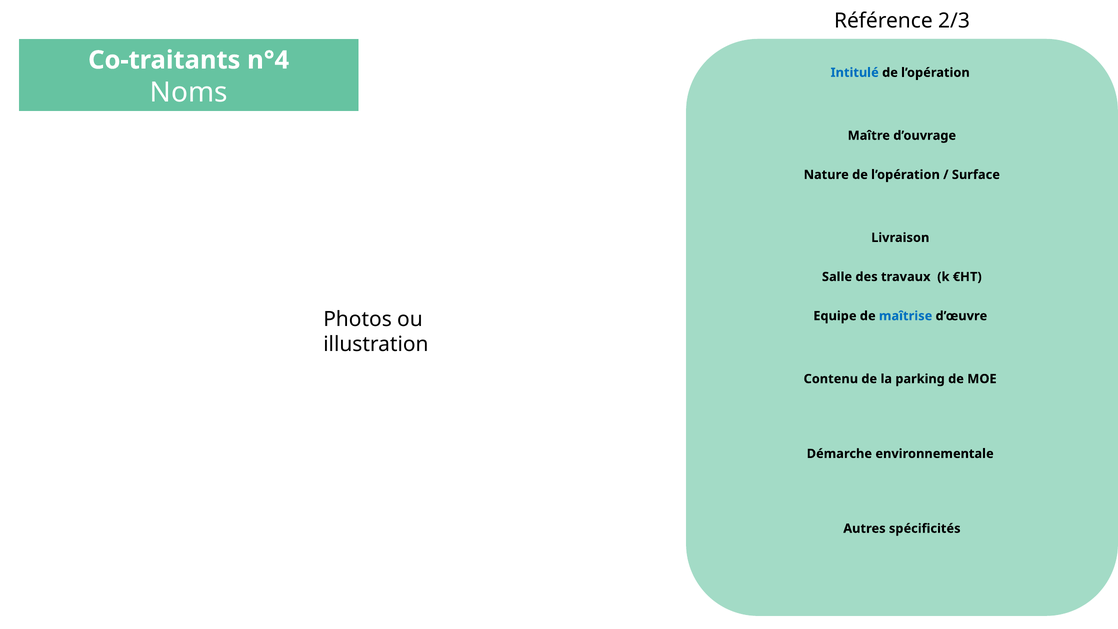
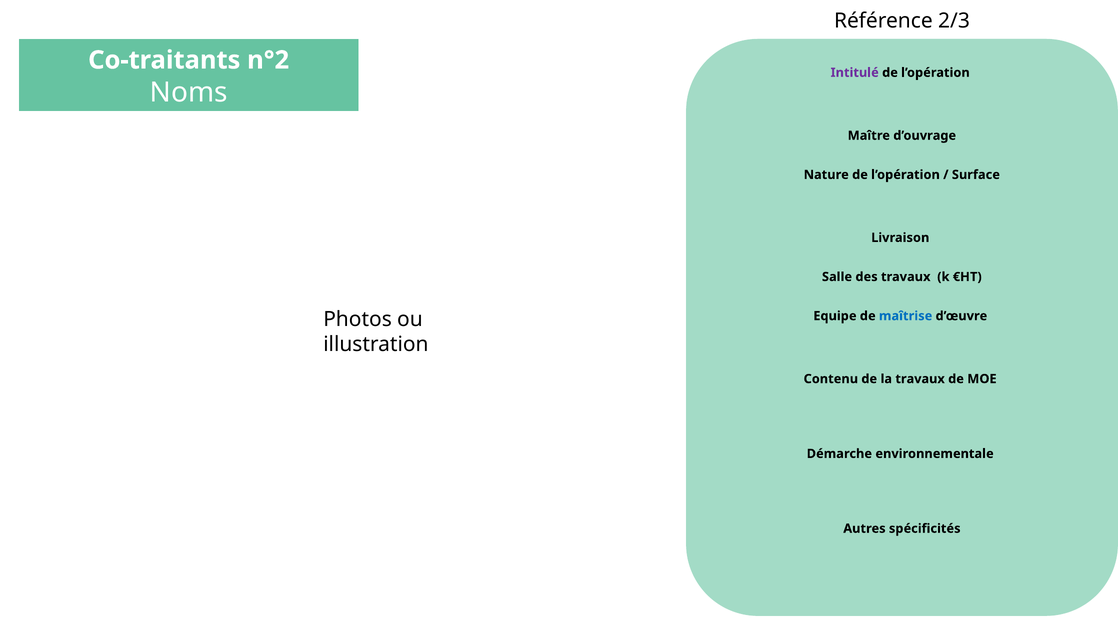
n°4: n°4 -> n°2
Intitulé colour: blue -> purple
la parking: parking -> travaux
